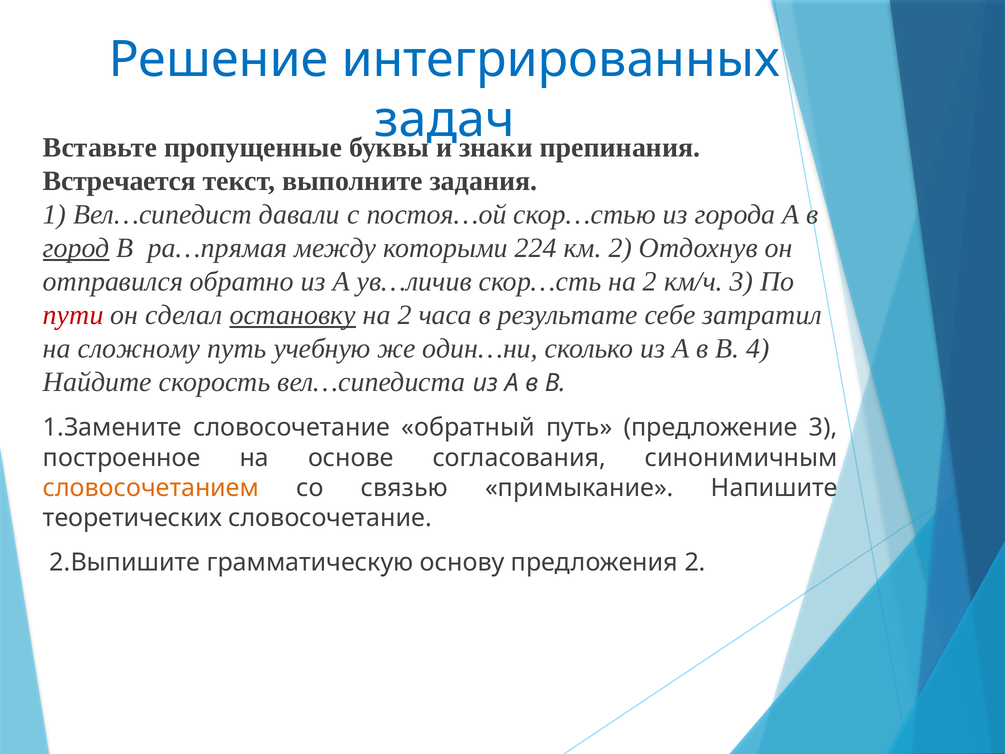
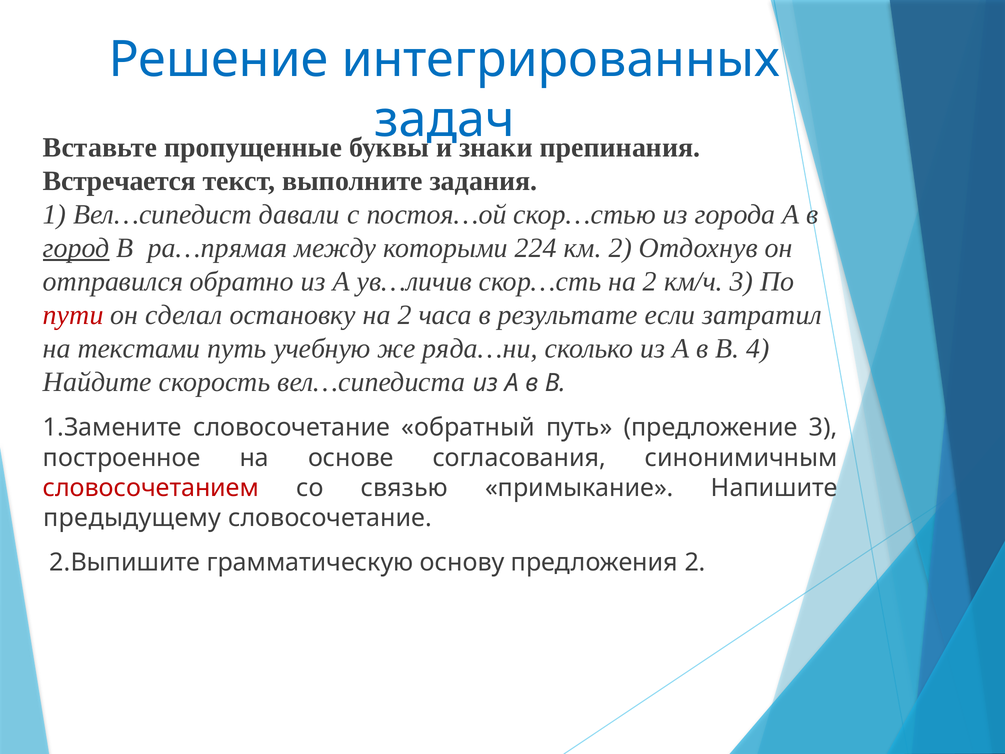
остановку underline: present -> none
себе: себе -> если
сложному: сложному -> текстами
один…ни: один…ни -> ряда…ни
словосочетанием colour: orange -> red
теоретических: теоретических -> предыдущему
